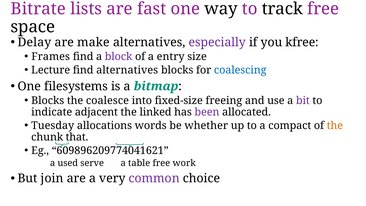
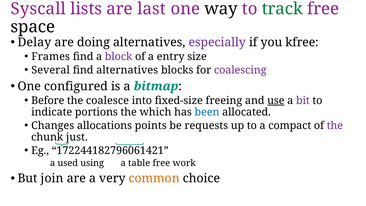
Bitrate: Bitrate -> Syscall
fast: fast -> last
track colour: black -> green
make: make -> doing
Lecture: Lecture -> Several
coalescing colour: blue -> purple
filesystems: filesystems -> configured
Blocks at (48, 100): Blocks -> Before
use underline: none -> present
adjacent: adjacent -> portions
linked: linked -> which
been colour: purple -> blue
Tuesday: Tuesday -> Changes
words: words -> points
whether: whether -> requests
the at (335, 125) colour: orange -> purple
that: that -> just
609896209774041621: 609896209774041621 -> 172244182796061421
serve: serve -> using
common colour: purple -> orange
